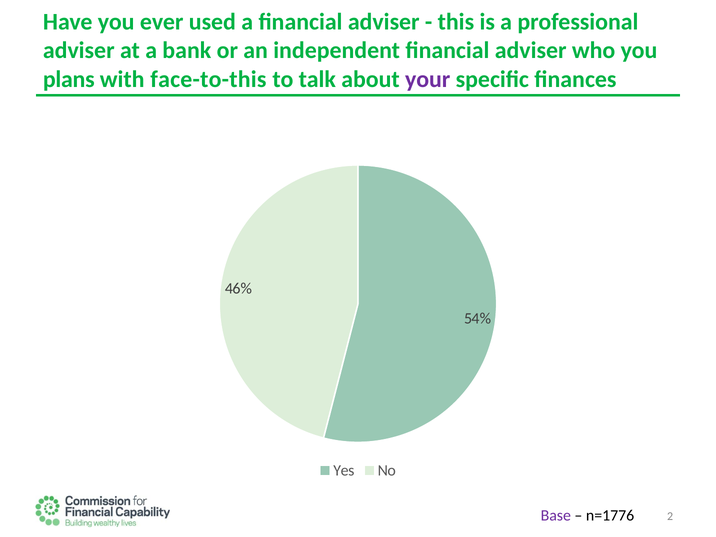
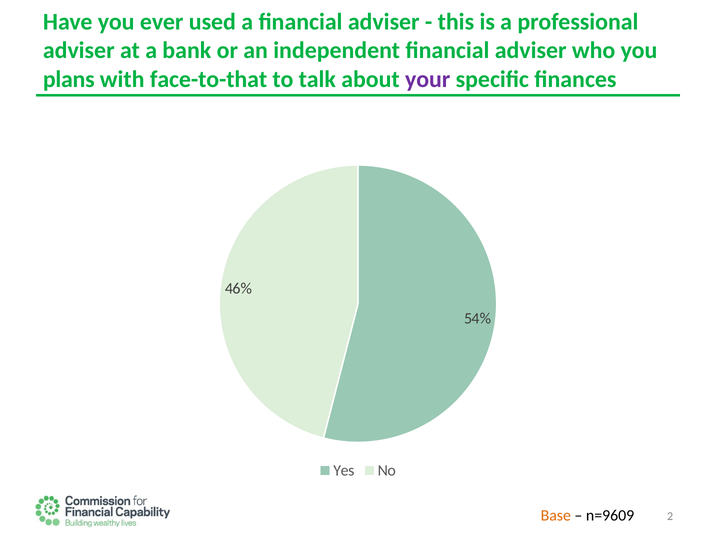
face-to-this: face-to-this -> face-to-that
Base colour: purple -> orange
n=1776: n=1776 -> n=9609
